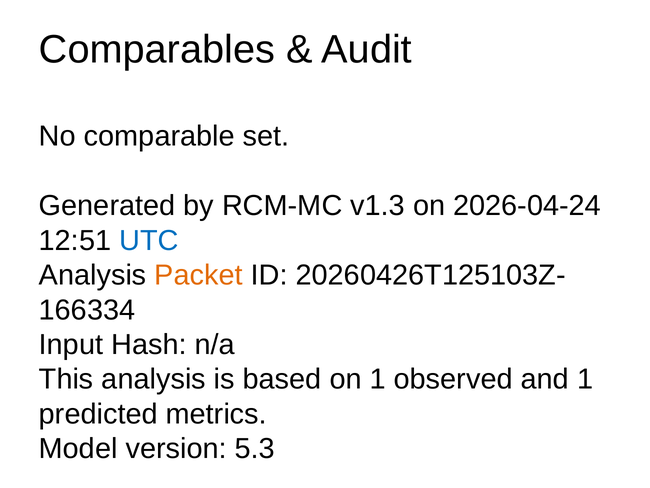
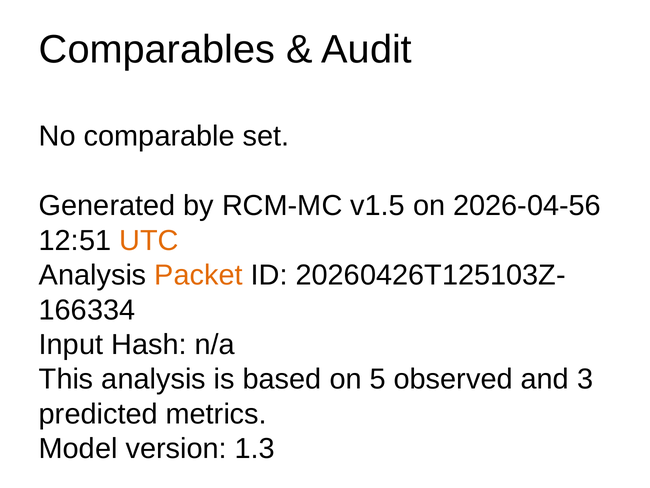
v1.3: v1.3 -> v1.5
2026-04-24: 2026-04-24 -> 2026-04-56
UTC colour: blue -> orange
on 1: 1 -> 5
and 1: 1 -> 3
5.3: 5.3 -> 1.3
